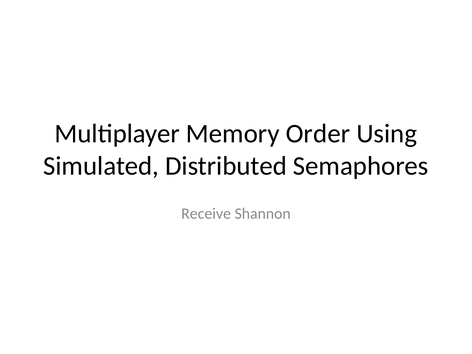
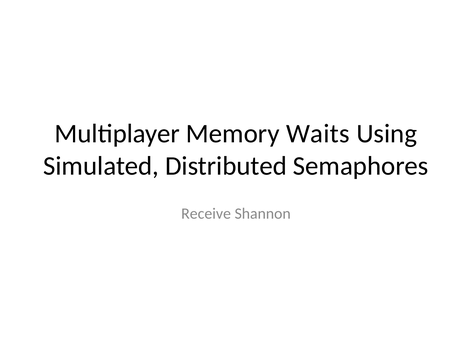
Order: Order -> Waits
